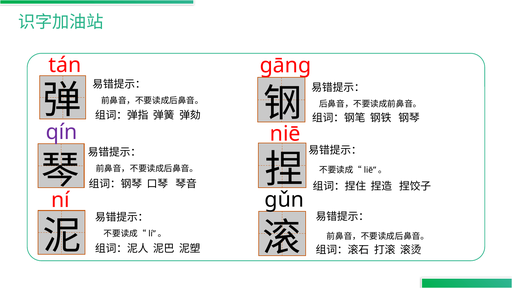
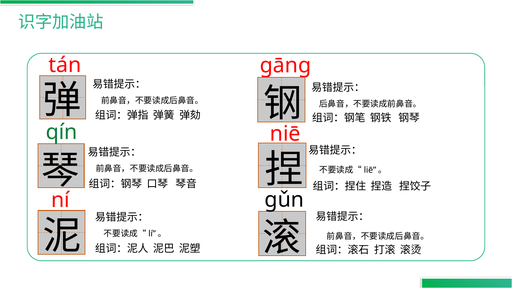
qín colour: purple -> green
